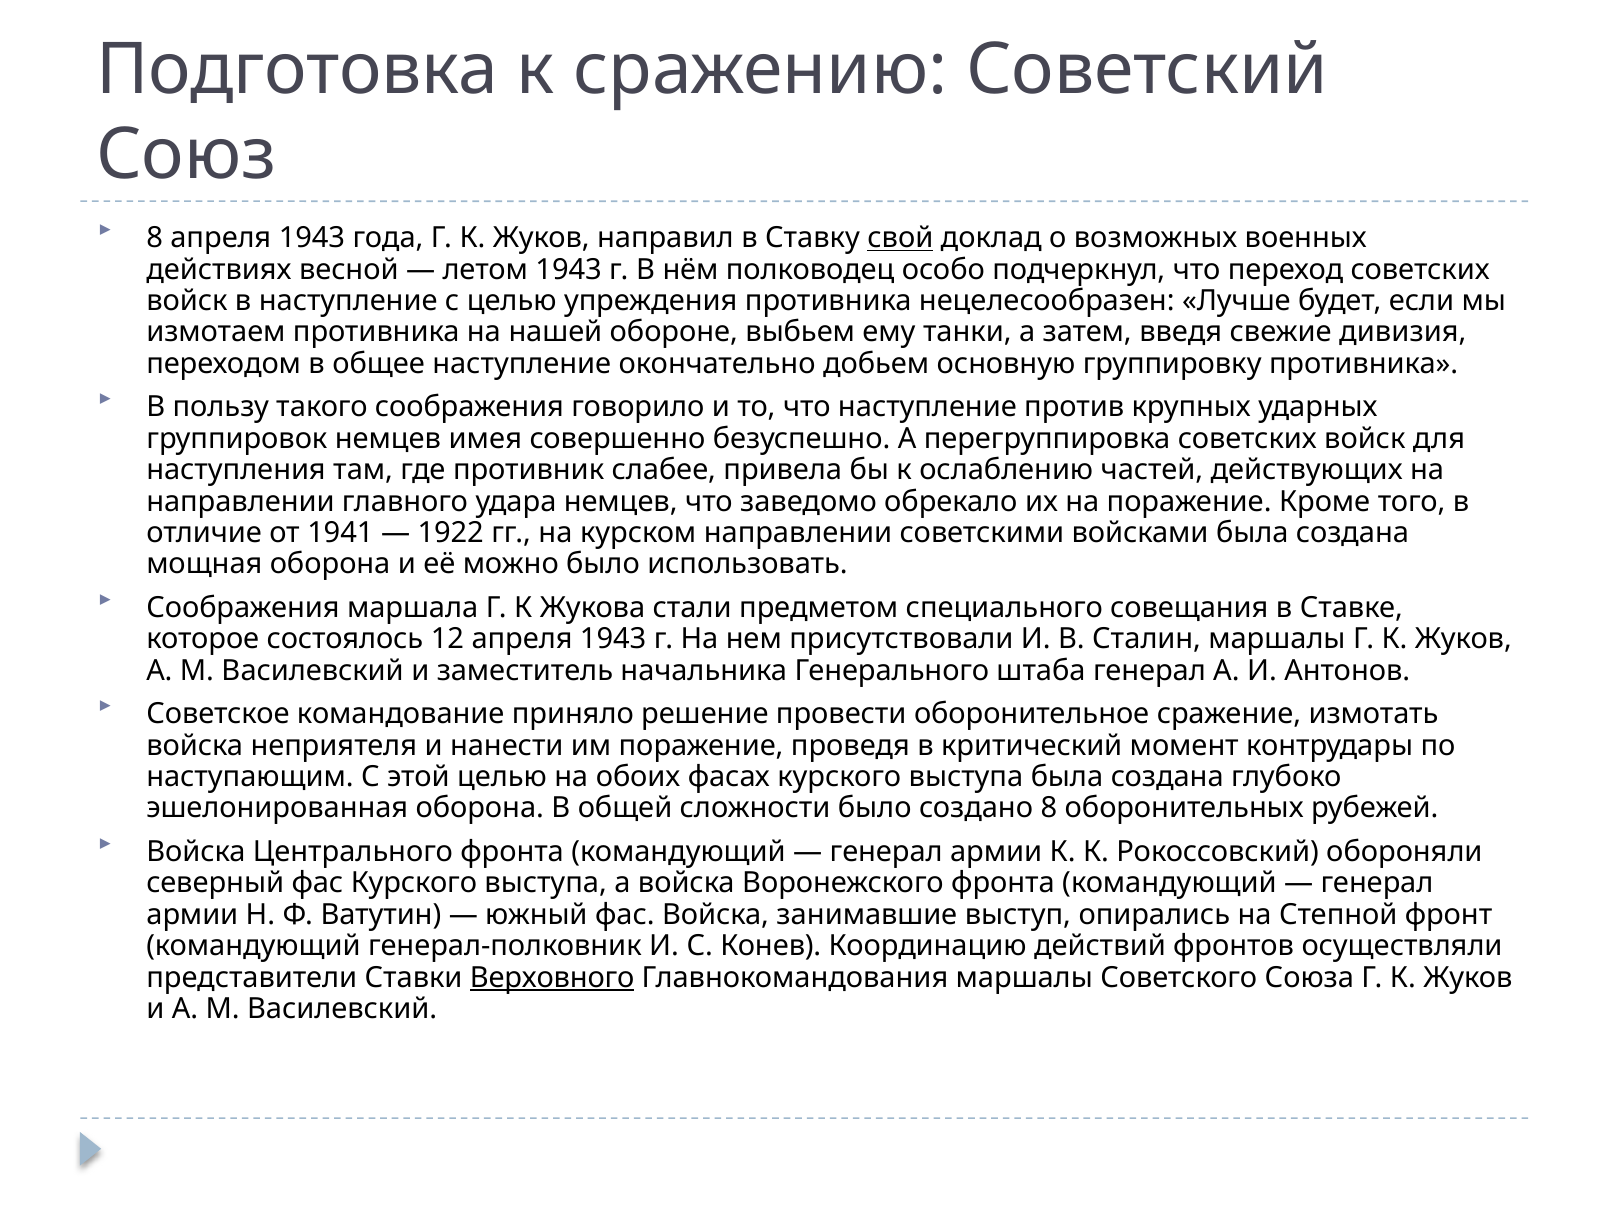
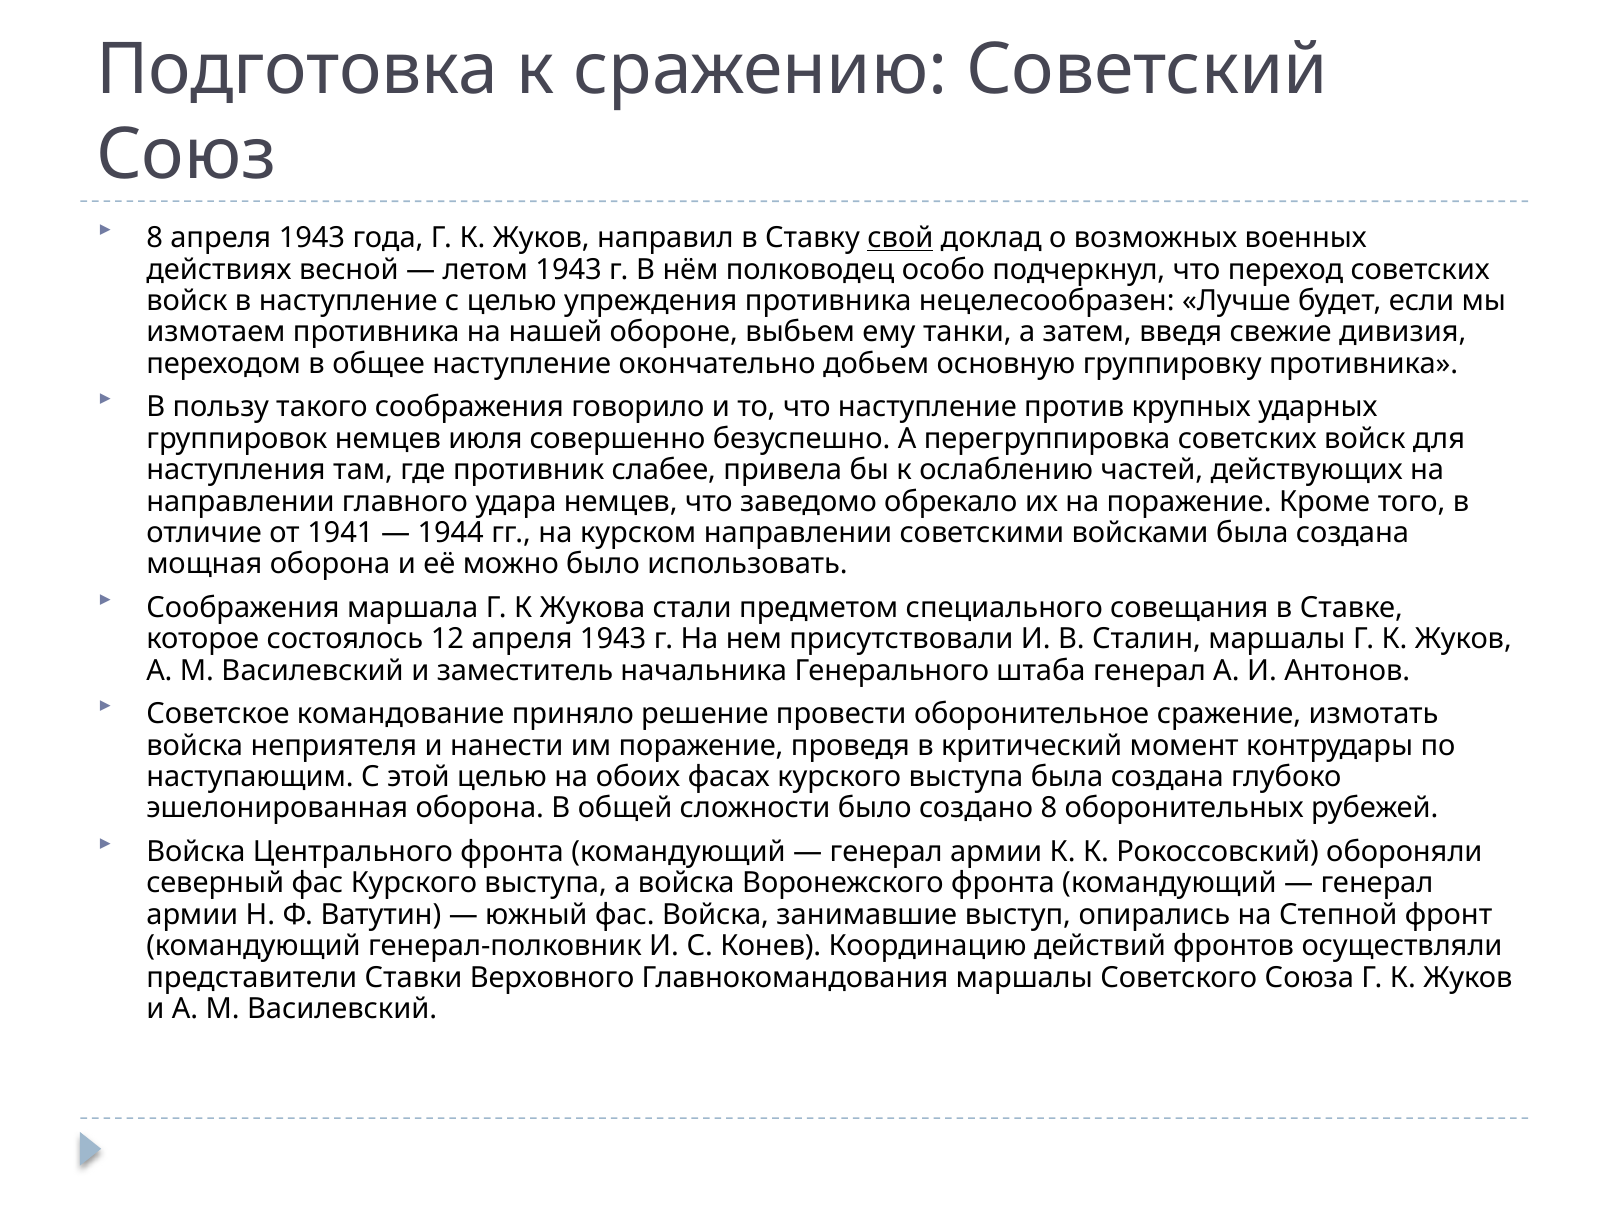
имея: имея -> июля
1922: 1922 -> 1944
Верховного underline: present -> none
